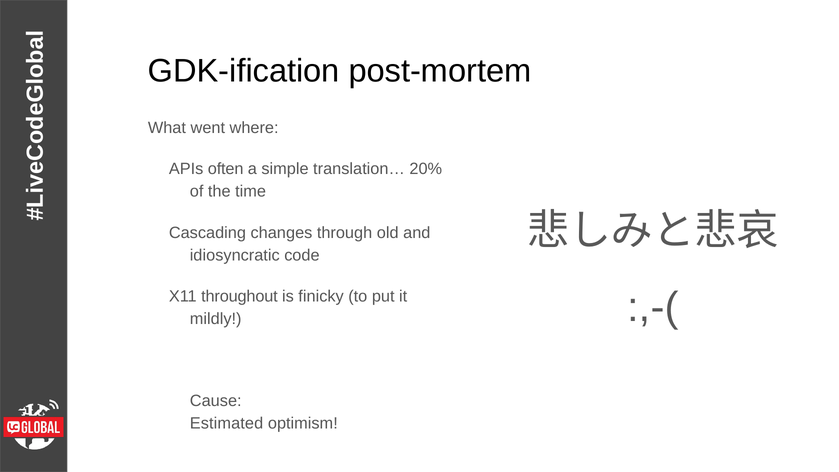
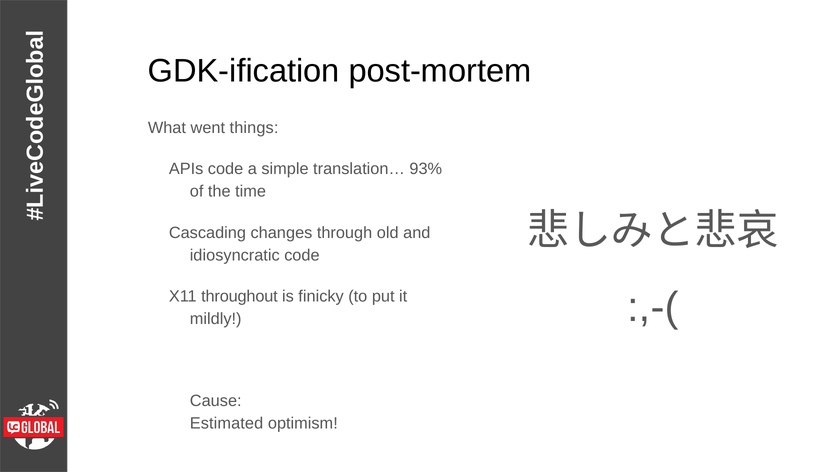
where: where -> things
APIs often: often -> code
20%: 20% -> 93%
